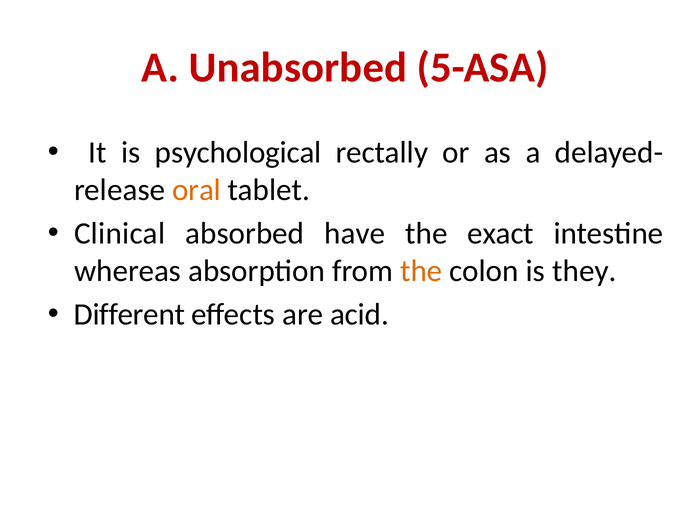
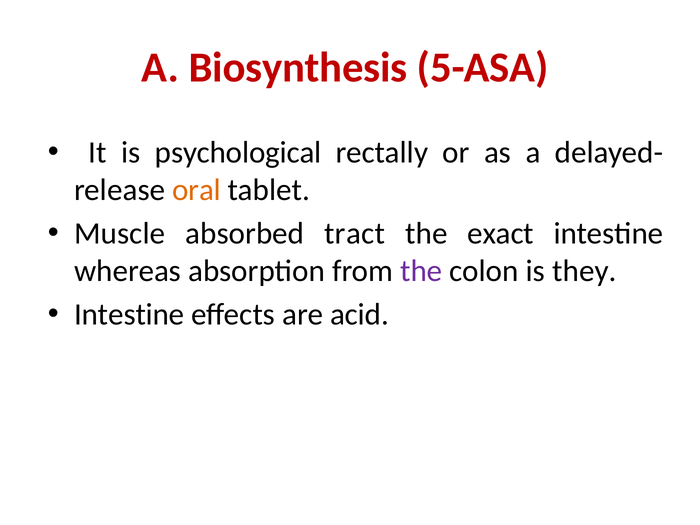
Unabsorbed: Unabsorbed -> Biosynthesis
Clinical: Clinical -> Muscle
have: have -> tract
the at (421, 271) colour: orange -> purple
Different at (129, 315): Different -> Intestine
